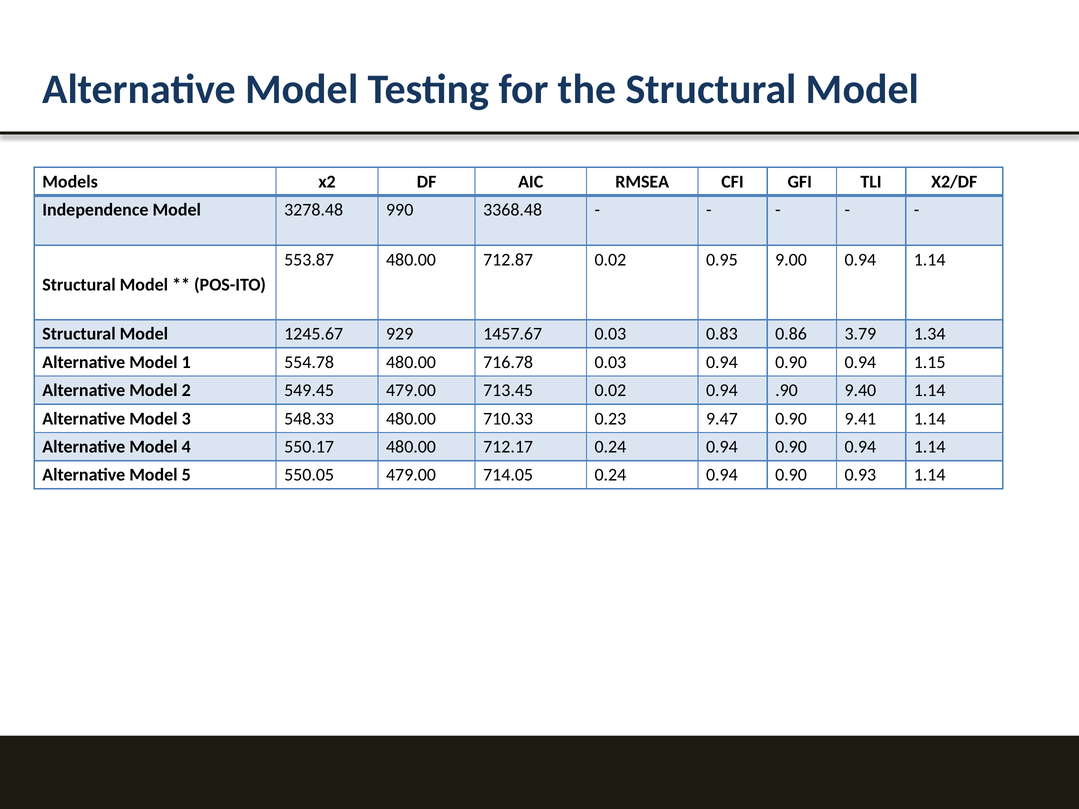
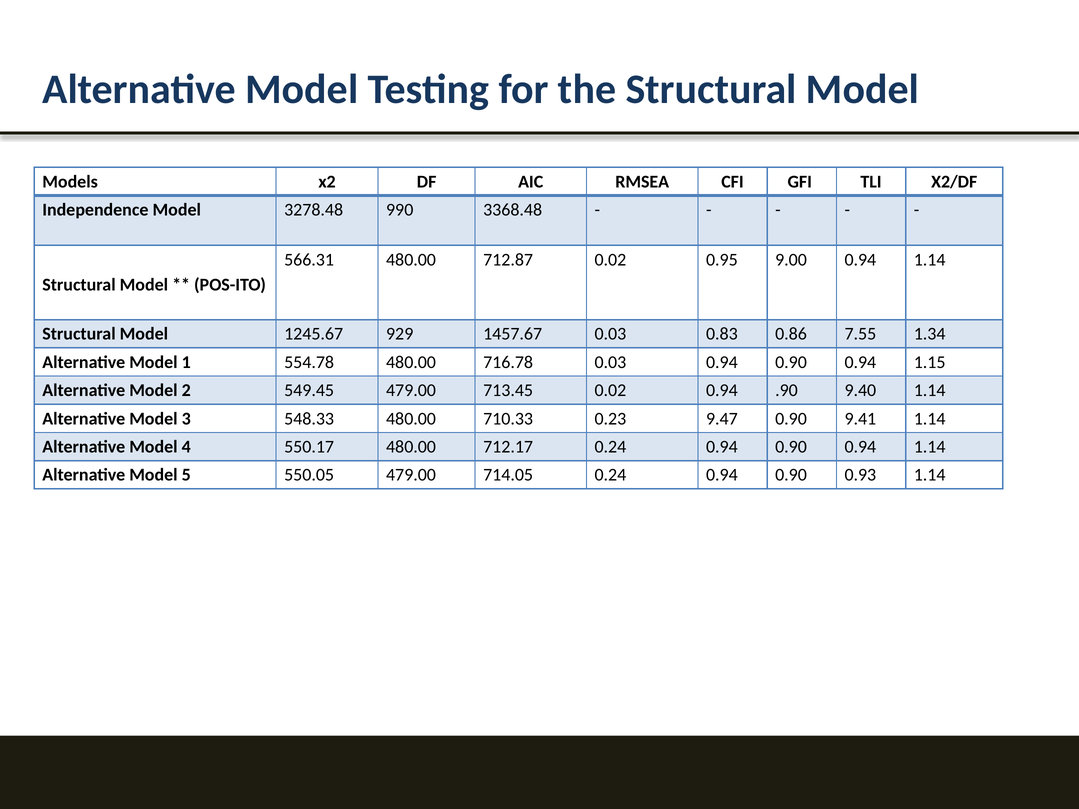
553.87: 553.87 -> 566.31
3.79: 3.79 -> 7.55
